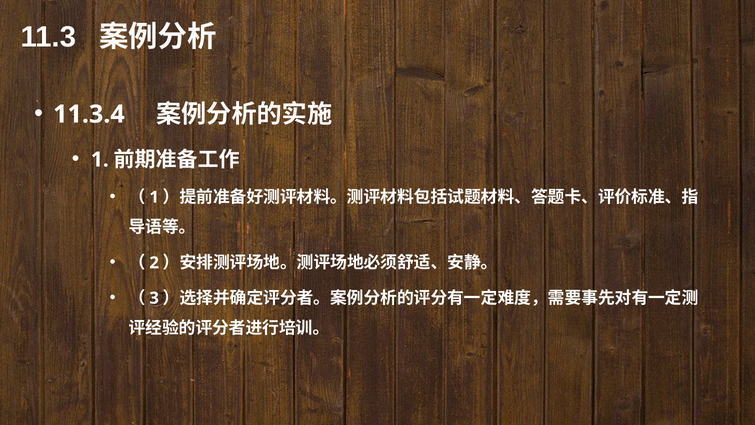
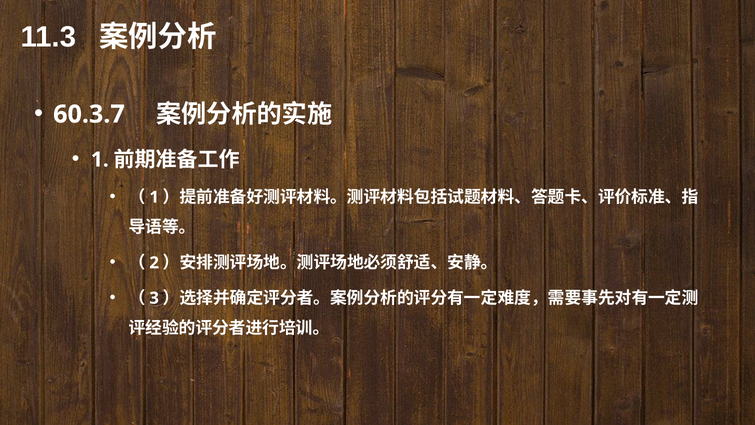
11.3.4: 11.3.4 -> 60.3.7
